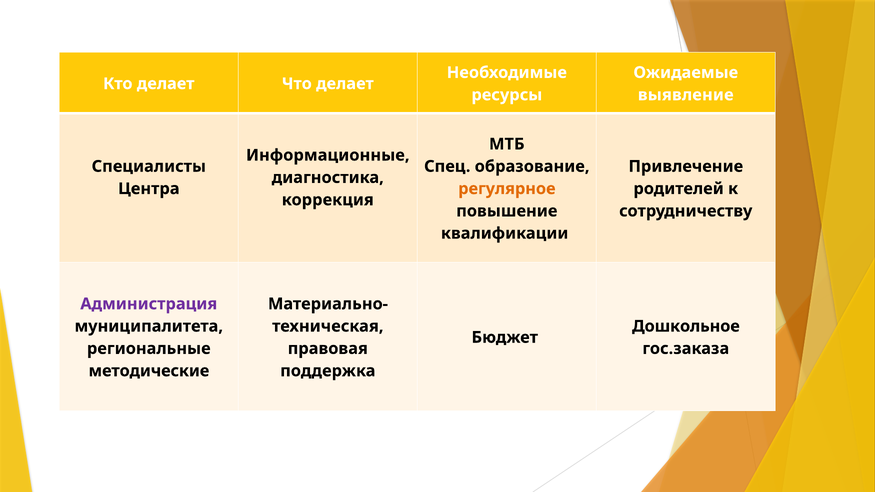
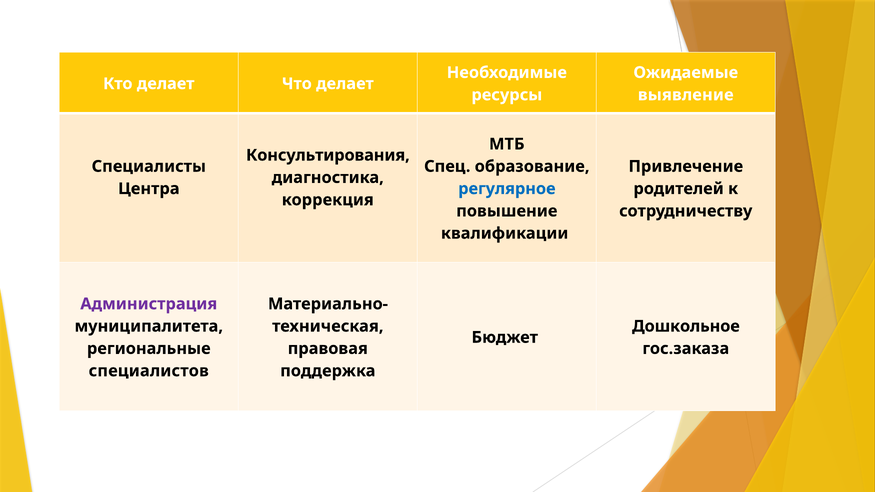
Информационные: Информационные -> Консультирования
регулярное colour: orange -> blue
методические: методические -> специалистов
